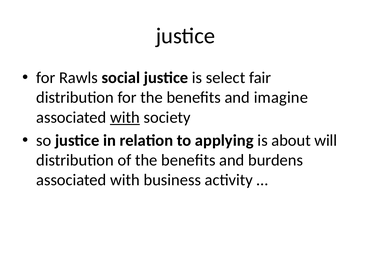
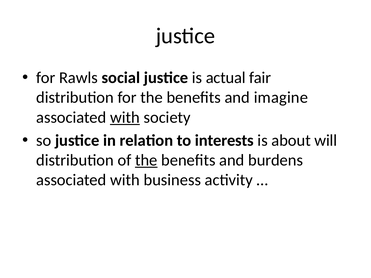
select: select -> actual
applying: applying -> interests
the at (146, 160) underline: none -> present
